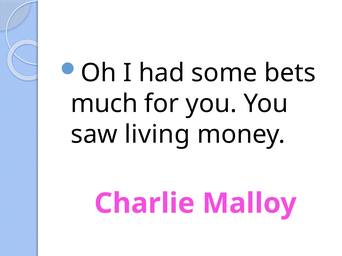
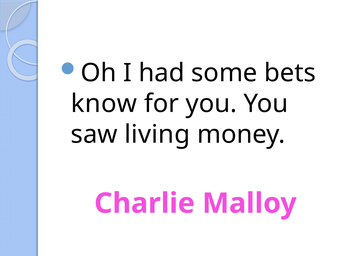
much: much -> know
